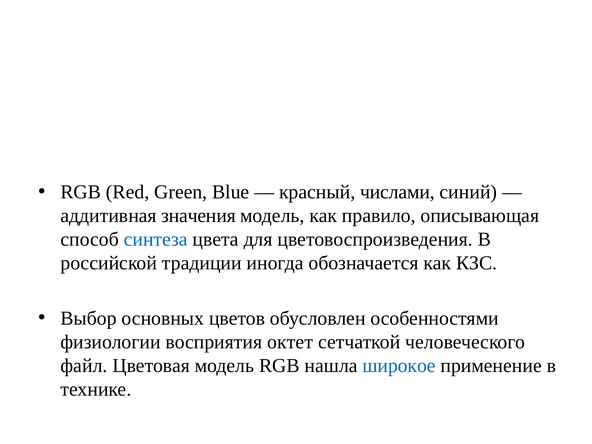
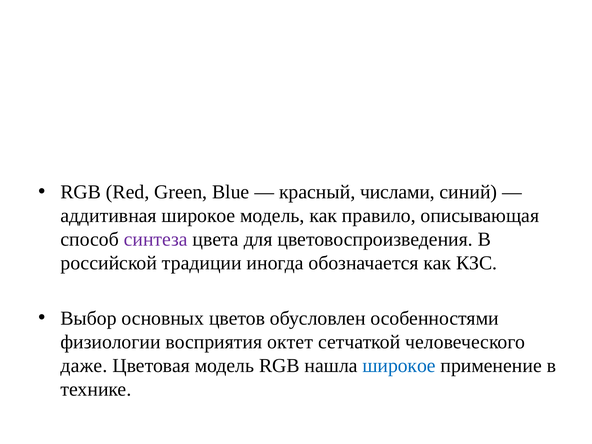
аддитивная значения: значения -> широкое
синтеза colour: blue -> purple
файл: файл -> даже
